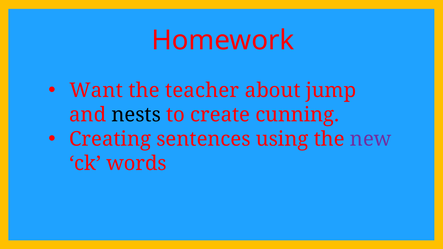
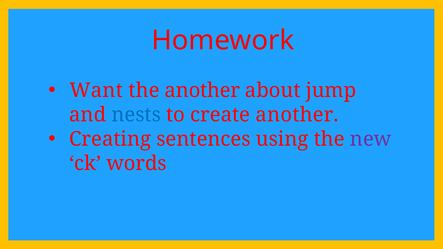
the teacher: teacher -> another
nests colour: black -> blue
create cunning: cunning -> another
